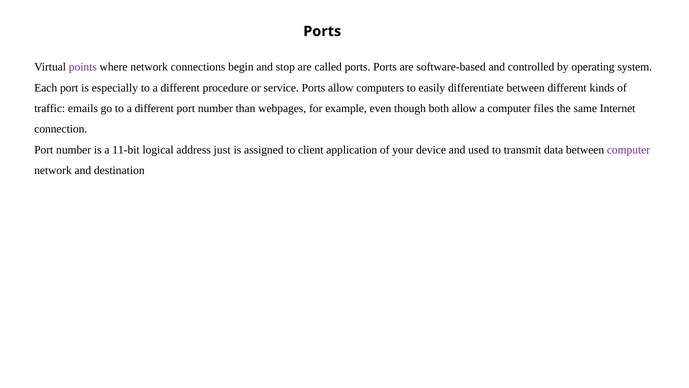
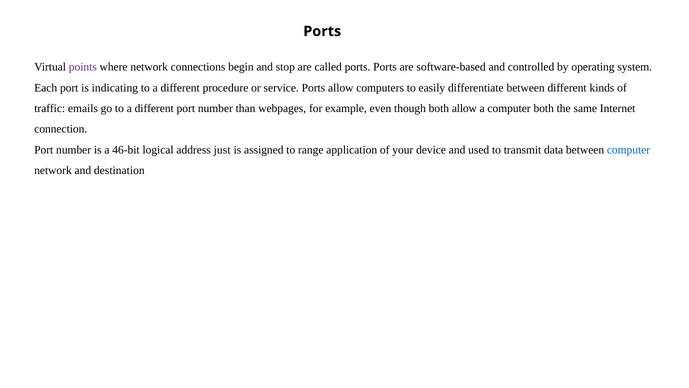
especially: especially -> indicating
computer files: files -> both
11-bit: 11-bit -> 46-bit
client: client -> range
computer at (629, 150) colour: purple -> blue
